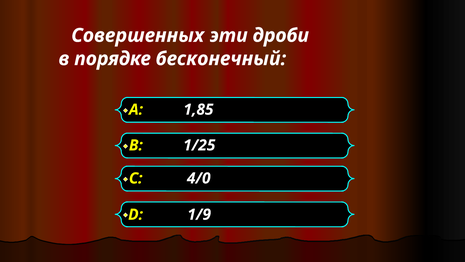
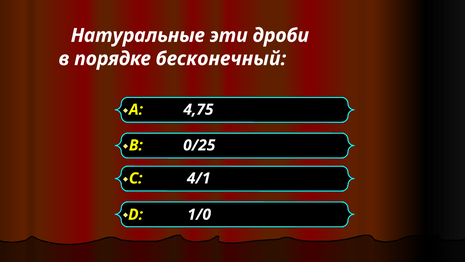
Совершенных: Совершенных -> Натуральные
1,85: 1,85 -> 4,75
1/25: 1/25 -> 0/25
4/0: 4/0 -> 4/1
1/9: 1/9 -> 1/0
